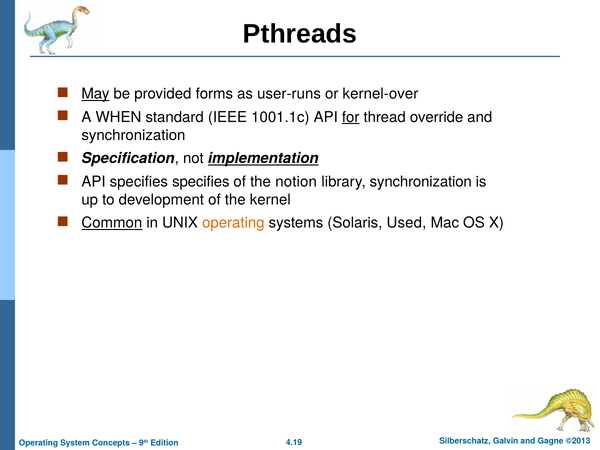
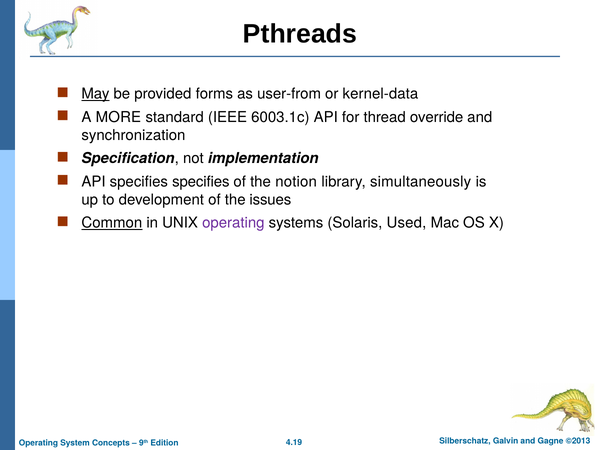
user-runs: user-runs -> user-from
kernel-over: kernel-over -> kernel-data
WHEN: WHEN -> MORE
1001.1c: 1001.1c -> 6003.1c
for underline: present -> none
implementation underline: present -> none
library synchronization: synchronization -> simultaneously
kernel: kernel -> issues
operating at (233, 223) colour: orange -> purple
